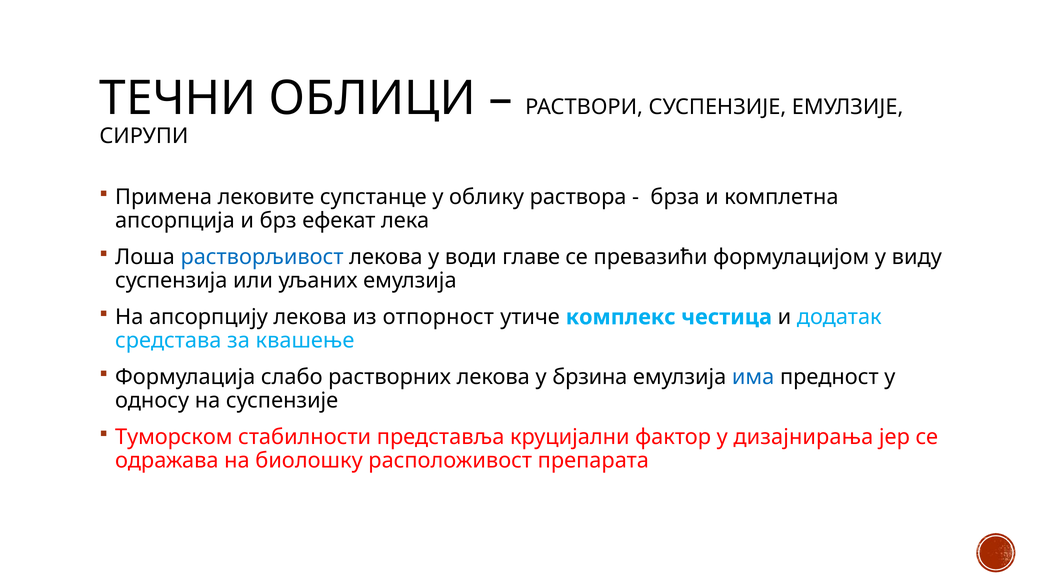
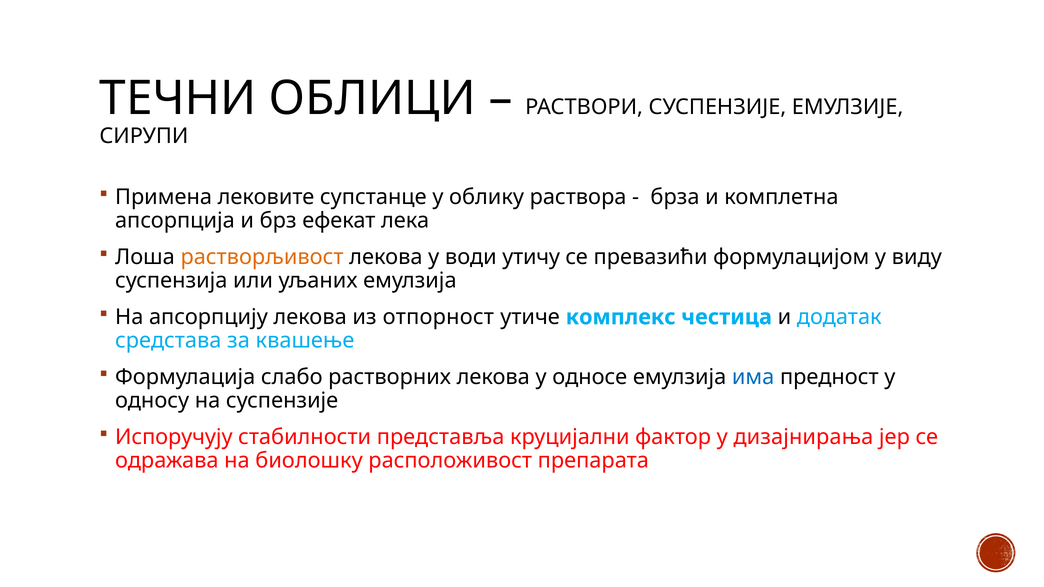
растворљивост colour: blue -> orange
главе: главе -> утичу
брзина: брзина -> односе
Туморском: Туморском -> Испоручују
